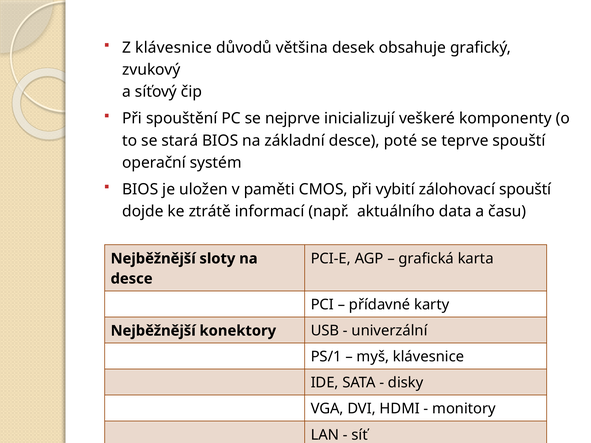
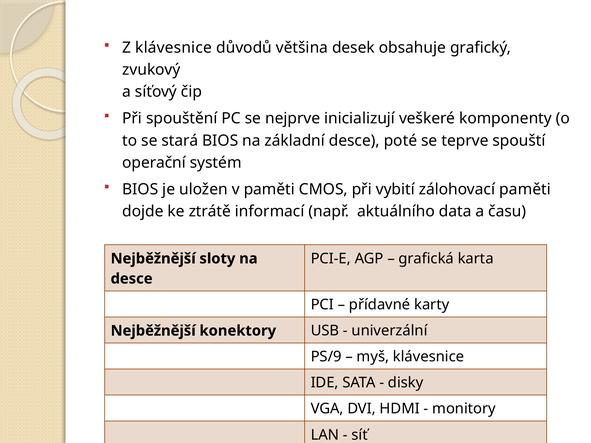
zálohovací spouští: spouští -> paměti
PS/1: PS/1 -> PS/9
